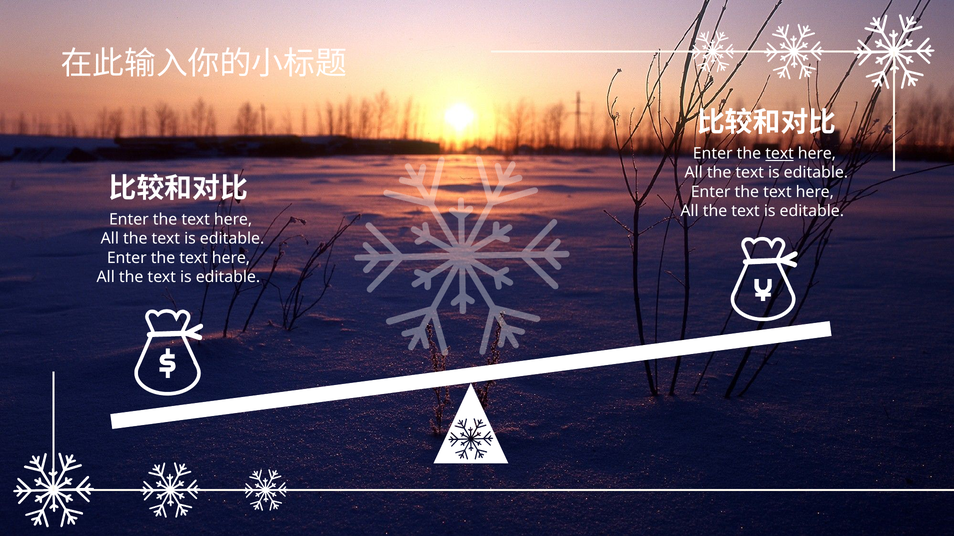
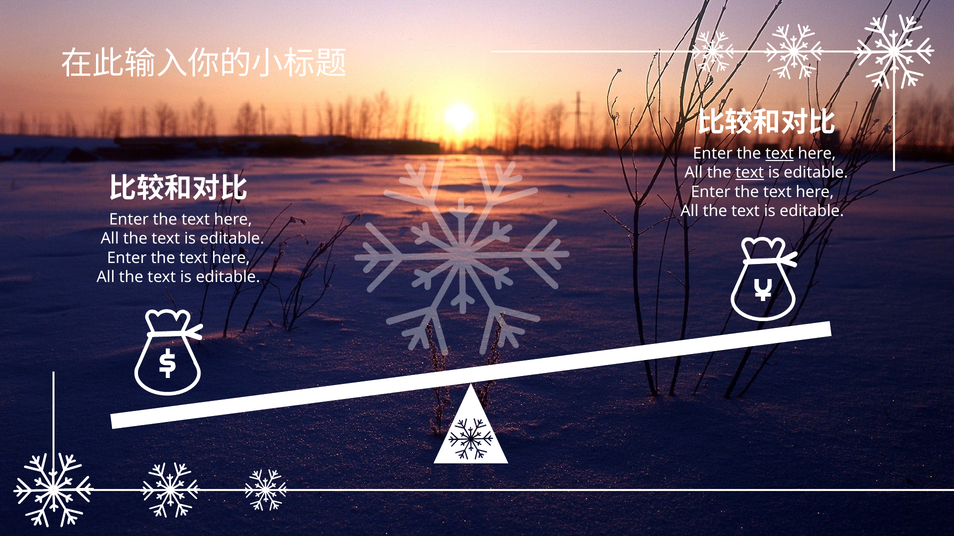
text at (750, 173) underline: none -> present
